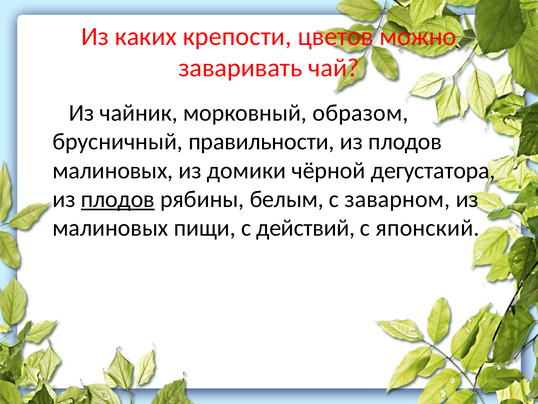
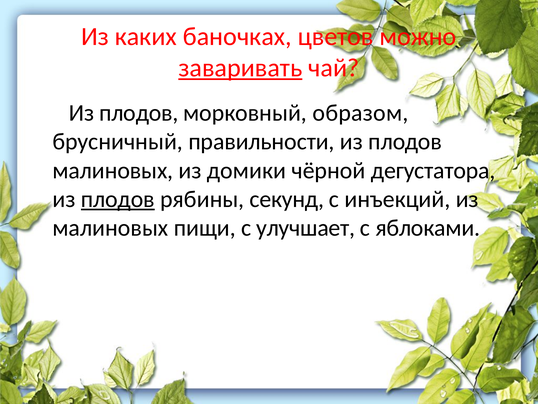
крепости: крепости -> баночках
заваривать underline: none -> present
чайник at (139, 113): чайник -> плодов
белым: белым -> секунд
заварном: заварном -> инъекций
действий: действий -> улучшает
японский: японский -> яблоками
